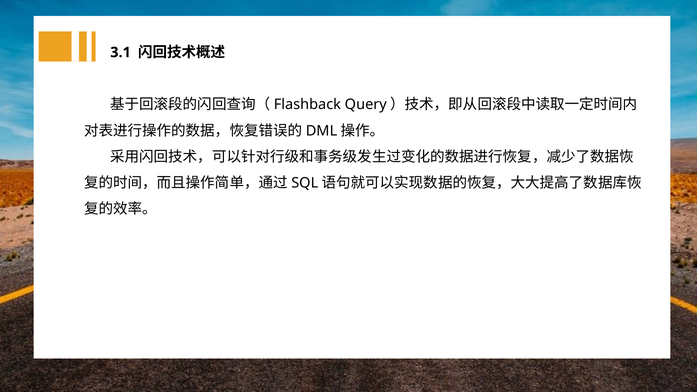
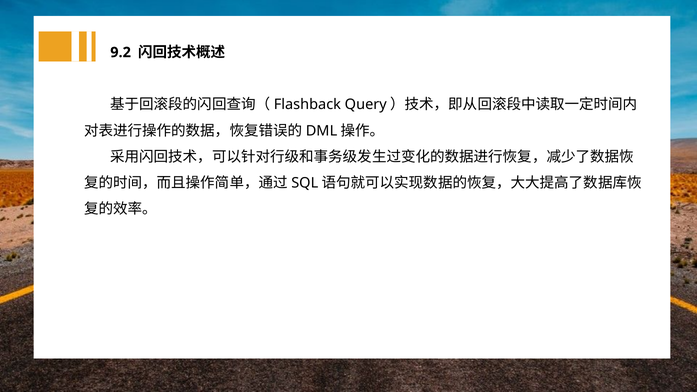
3.1: 3.1 -> 9.2
